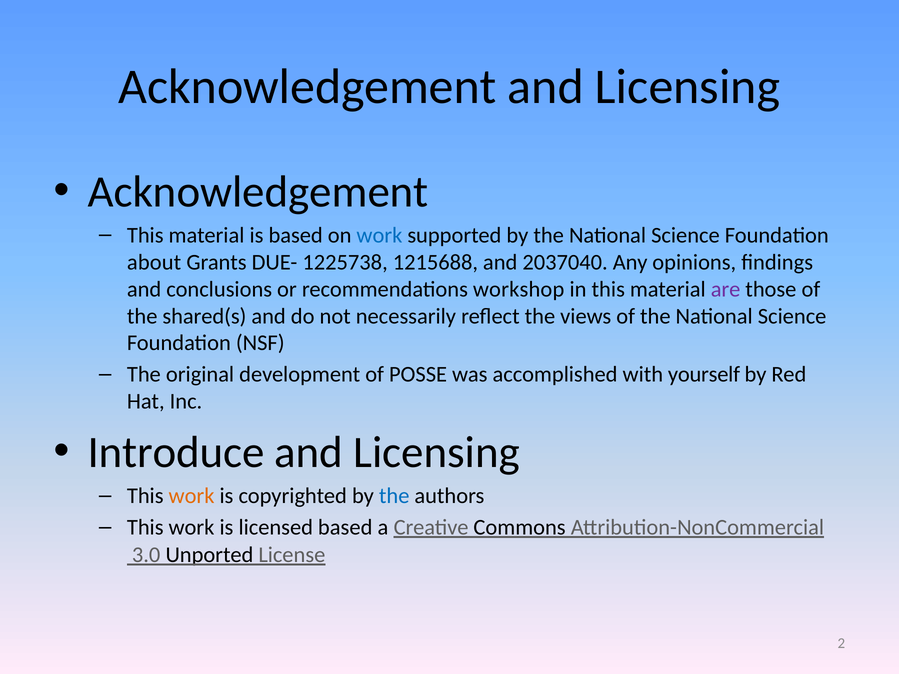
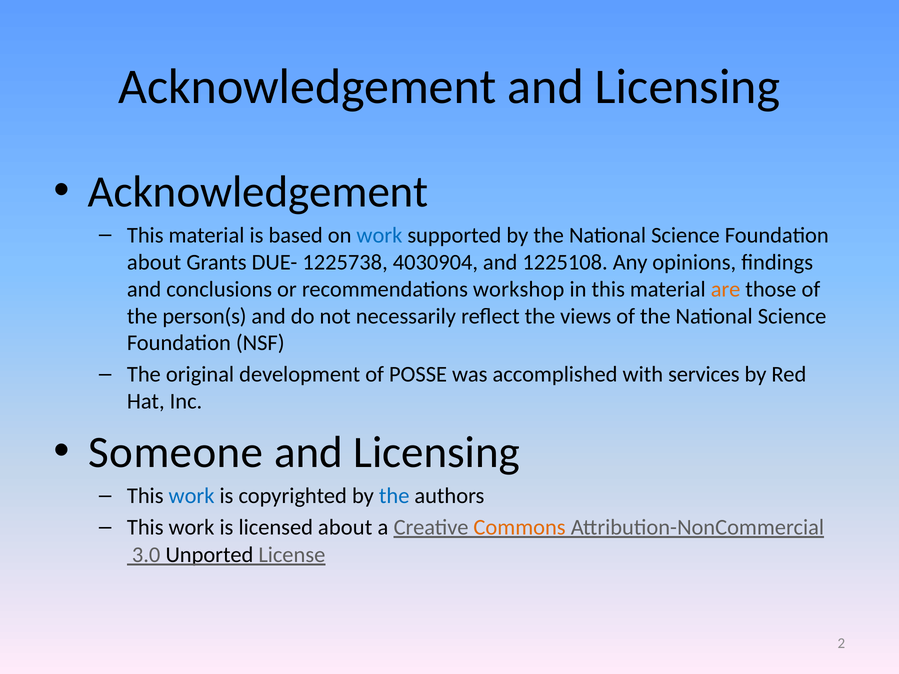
1215688: 1215688 -> 4030904
2037040: 2037040 -> 1225108
are colour: purple -> orange
shared(s: shared(s -> person(s
yourself: yourself -> services
Introduce: Introduce -> Someone
work at (192, 496) colour: orange -> blue
licensed based: based -> about
Commons colour: black -> orange
